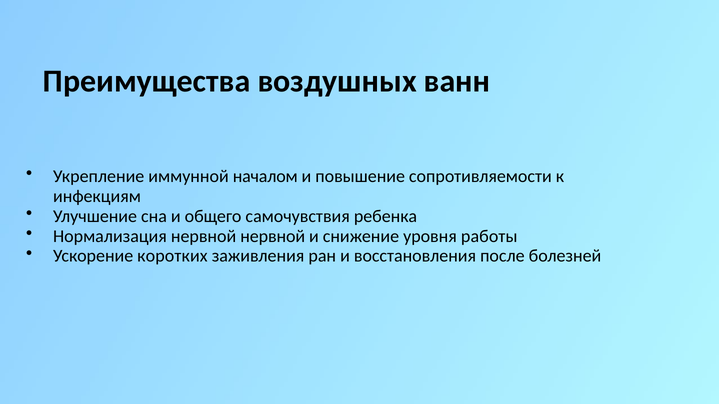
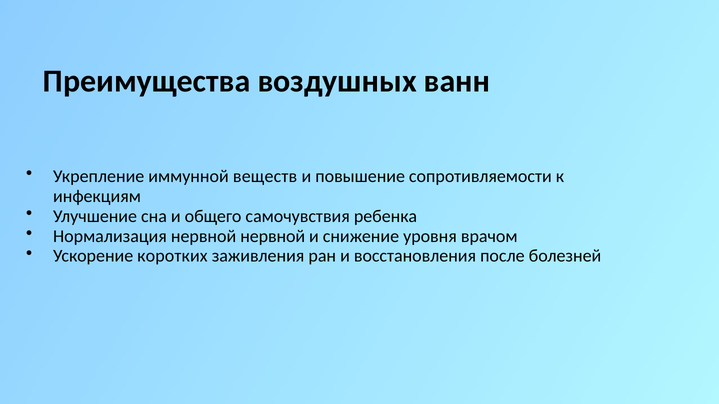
началом: началом -> веществ
работы: работы -> врачом
